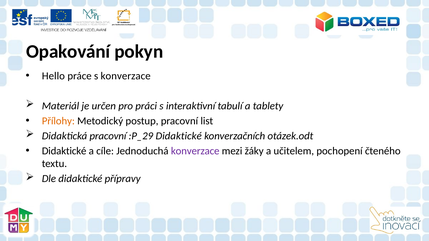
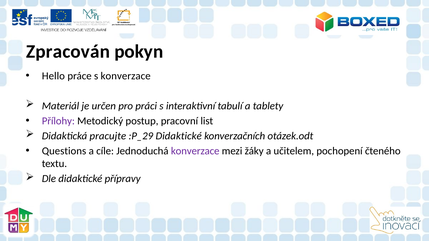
Opakování: Opakování -> Zpracován
Přílohy colour: orange -> purple
Didaktická pracovní: pracovní -> pracujte
Didaktické at (64, 151): Didaktické -> Questions
